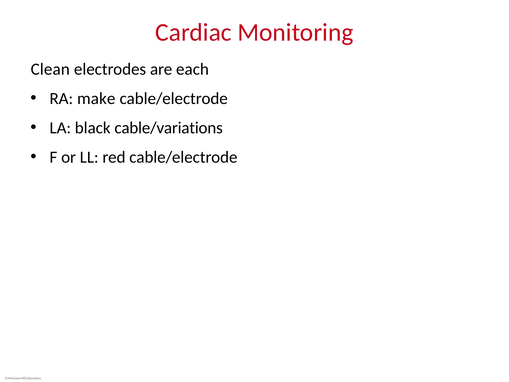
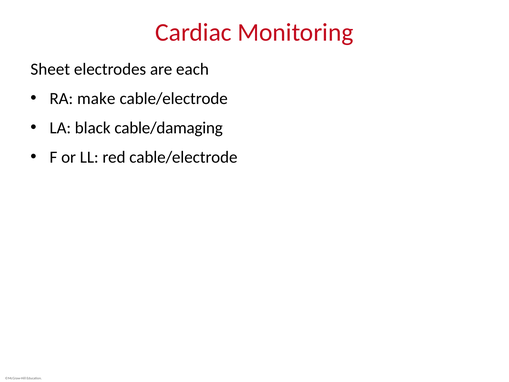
Clean: Clean -> Sheet
cable/variations: cable/variations -> cable/damaging
